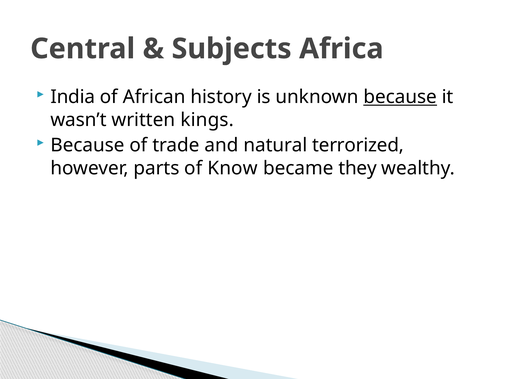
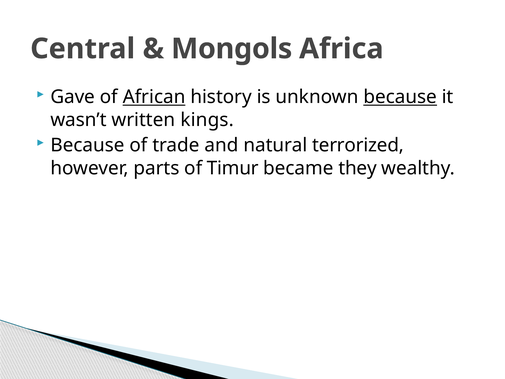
Subjects: Subjects -> Mongols
India: India -> Gave
African underline: none -> present
Know: Know -> Timur
